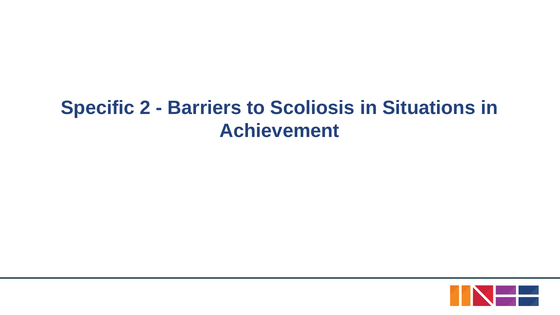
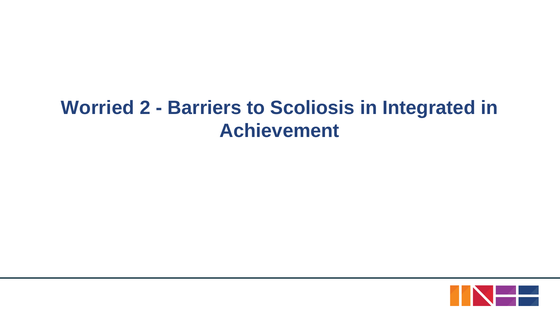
Specific: Specific -> Worried
Situations: Situations -> Integrated
